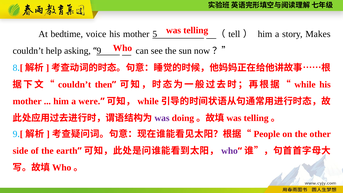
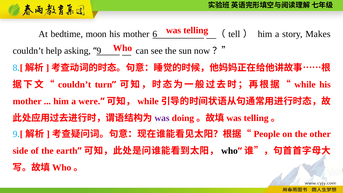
voice: voice -> moon
5: 5 -> 6
then: then -> turn
who at (230, 151) colour: purple -> black
